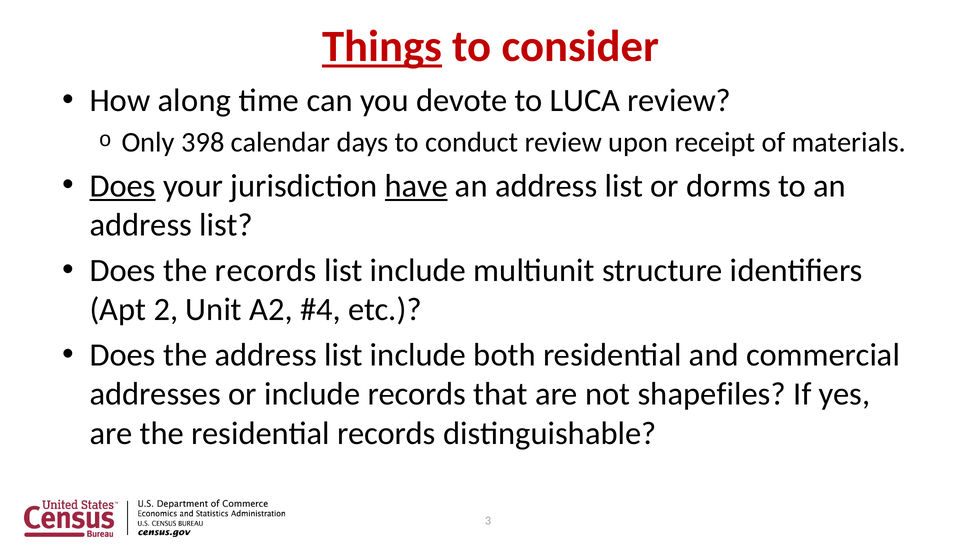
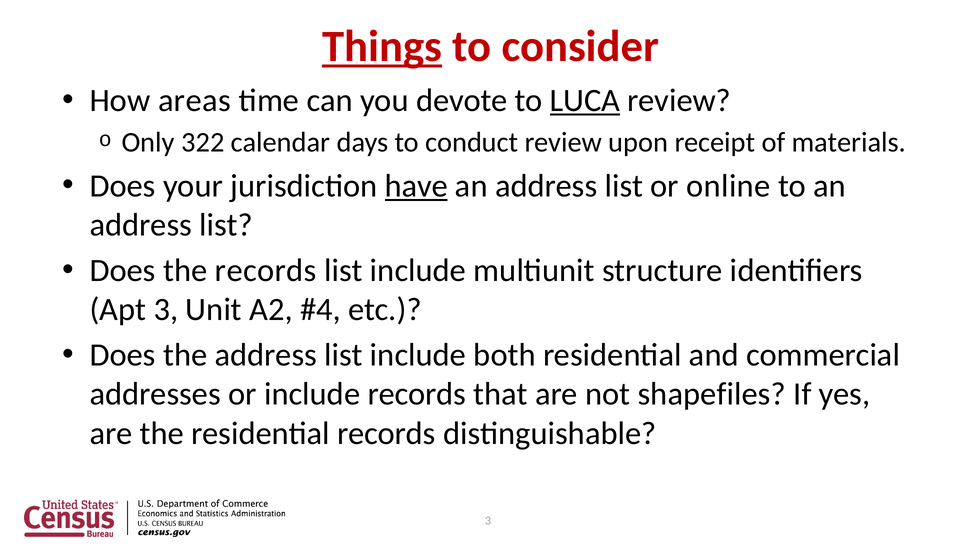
along: along -> areas
LUCA underline: none -> present
398: 398 -> 322
Does at (123, 186) underline: present -> none
dorms: dorms -> online
Apt 2: 2 -> 3
